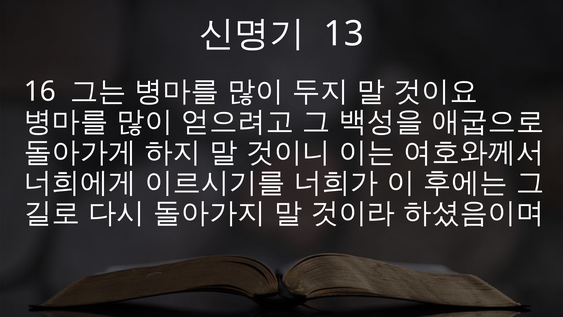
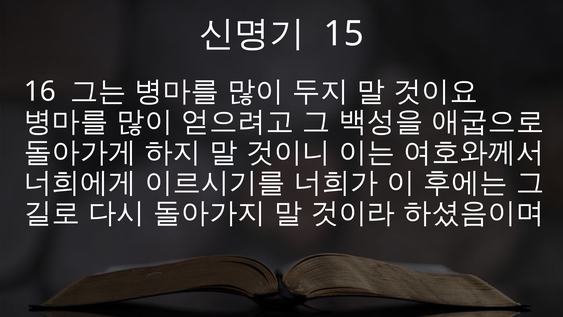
13: 13 -> 15
